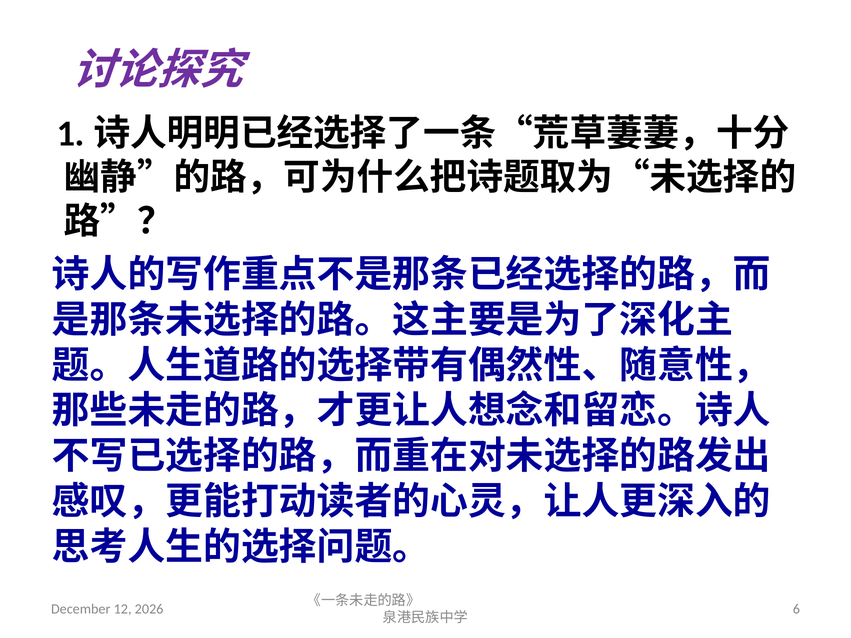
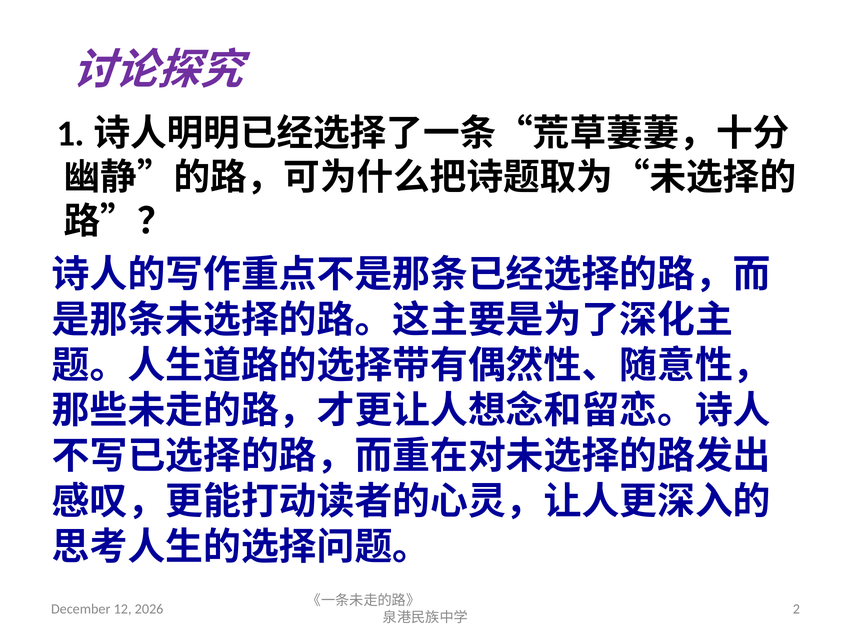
6: 6 -> 2
